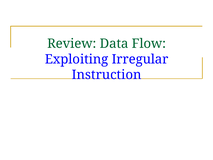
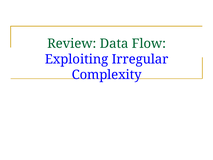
Instruction: Instruction -> Complexity
